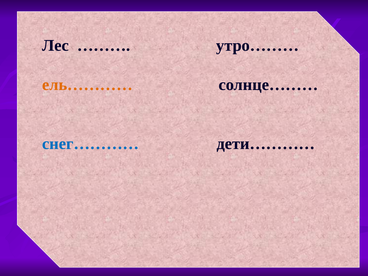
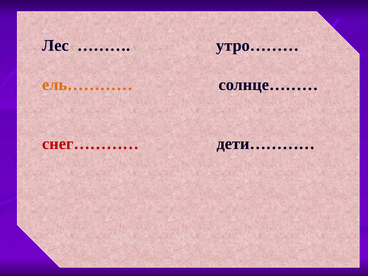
снег………… colour: blue -> red
